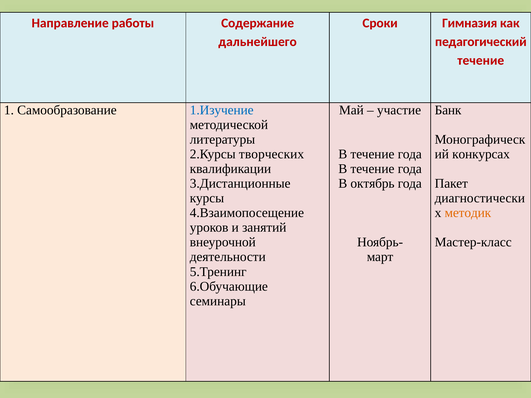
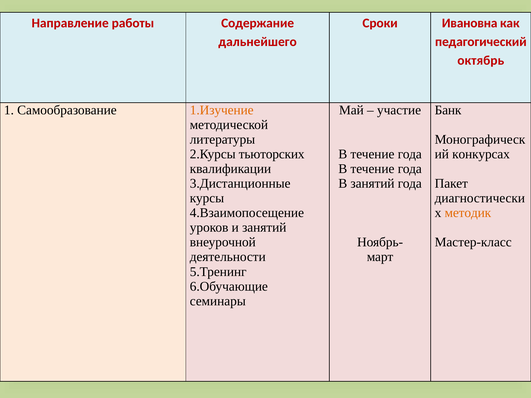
Гимназия: Гимназия -> Ивановна
течение at (481, 60): течение -> октябрь
1.Изучение colour: blue -> orange
2.Курсы творческих: творческих -> тьюторских
В октябрь: октябрь -> занятий
